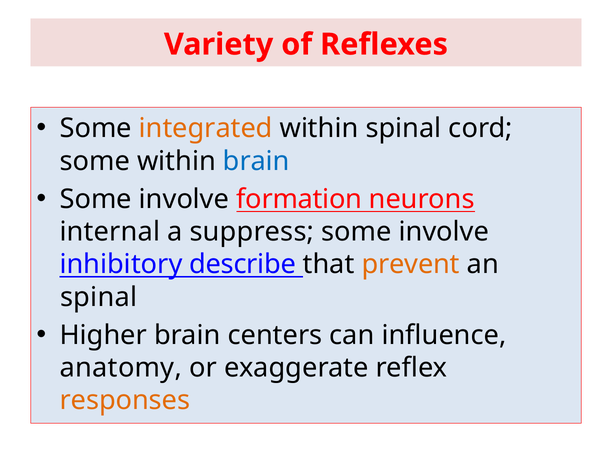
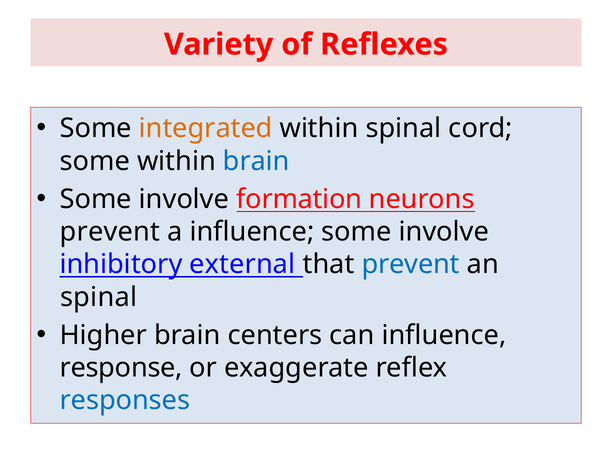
internal at (110, 232): internal -> prevent
a suppress: suppress -> influence
describe: describe -> external
prevent at (411, 264) colour: orange -> blue
anatomy: anatomy -> response
responses colour: orange -> blue
